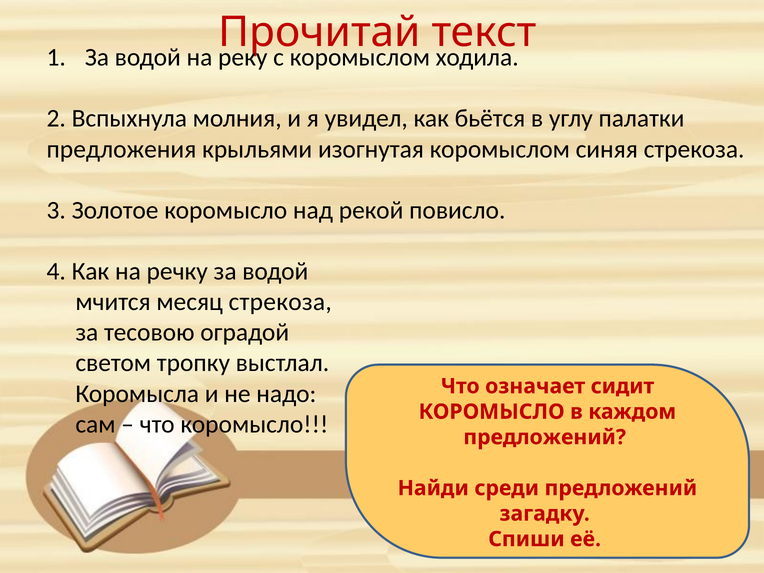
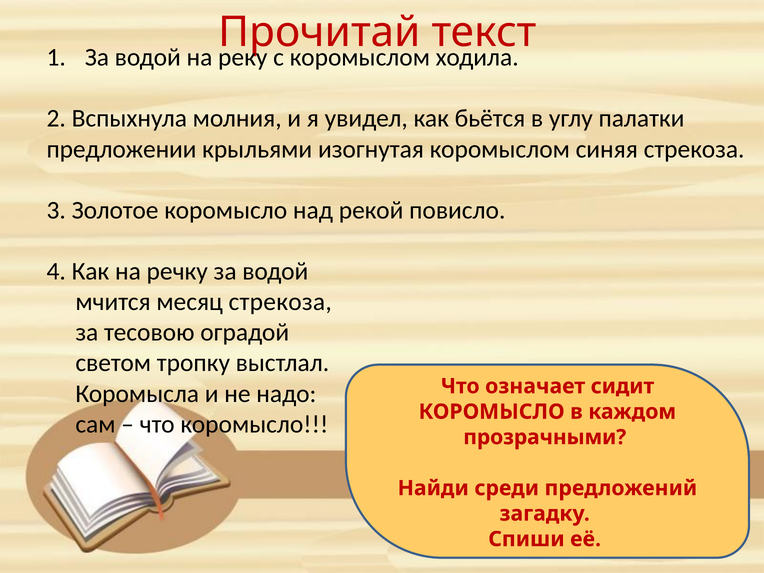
предложения: предложения -> предложении
предложений at (545, 437): предложений -> прозрачными
